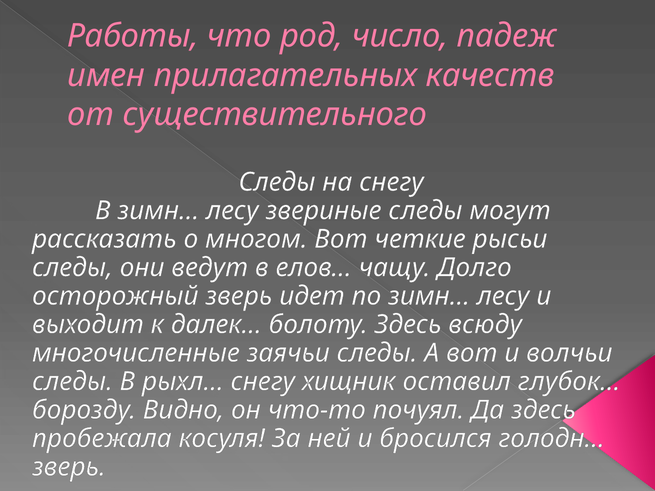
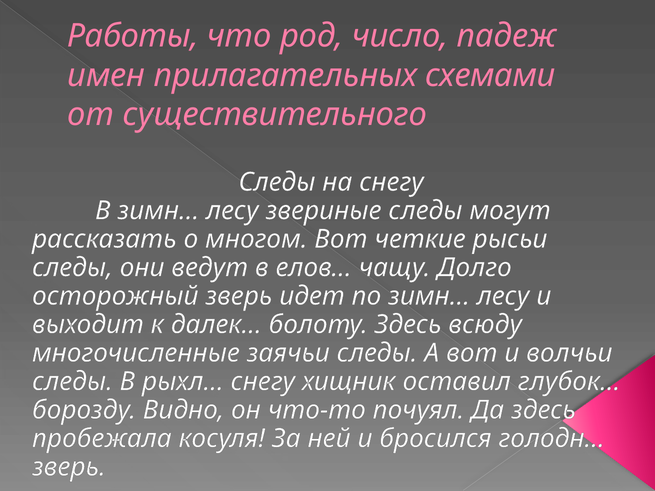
качеств: качеств -> схемами
